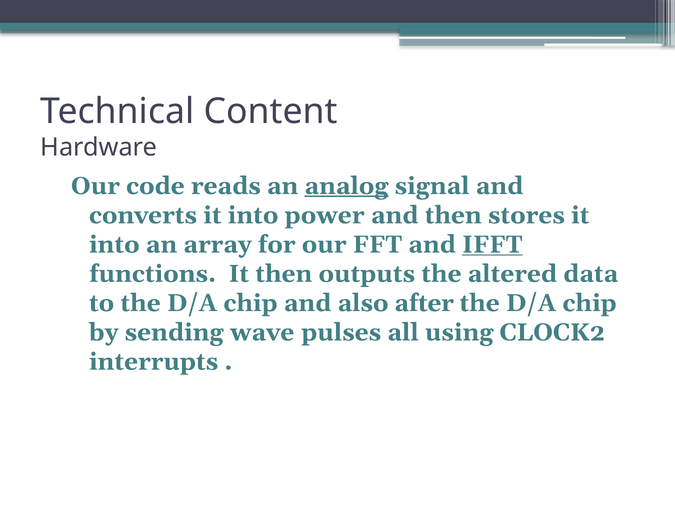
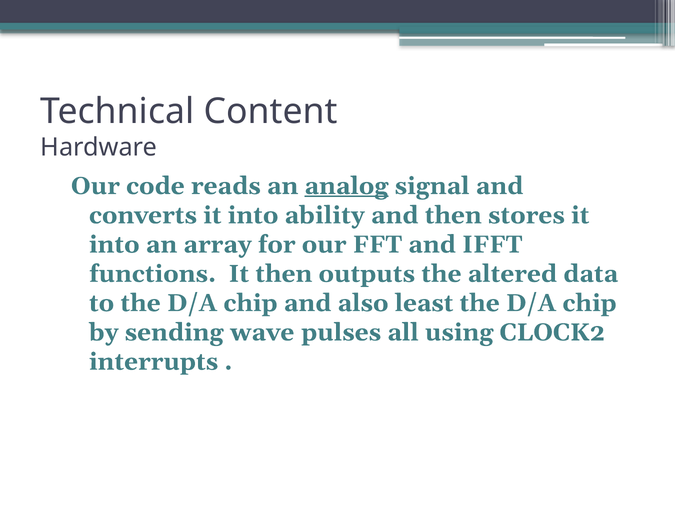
power: power -> ability
IFFT underline: present -> none
after: after -> least
